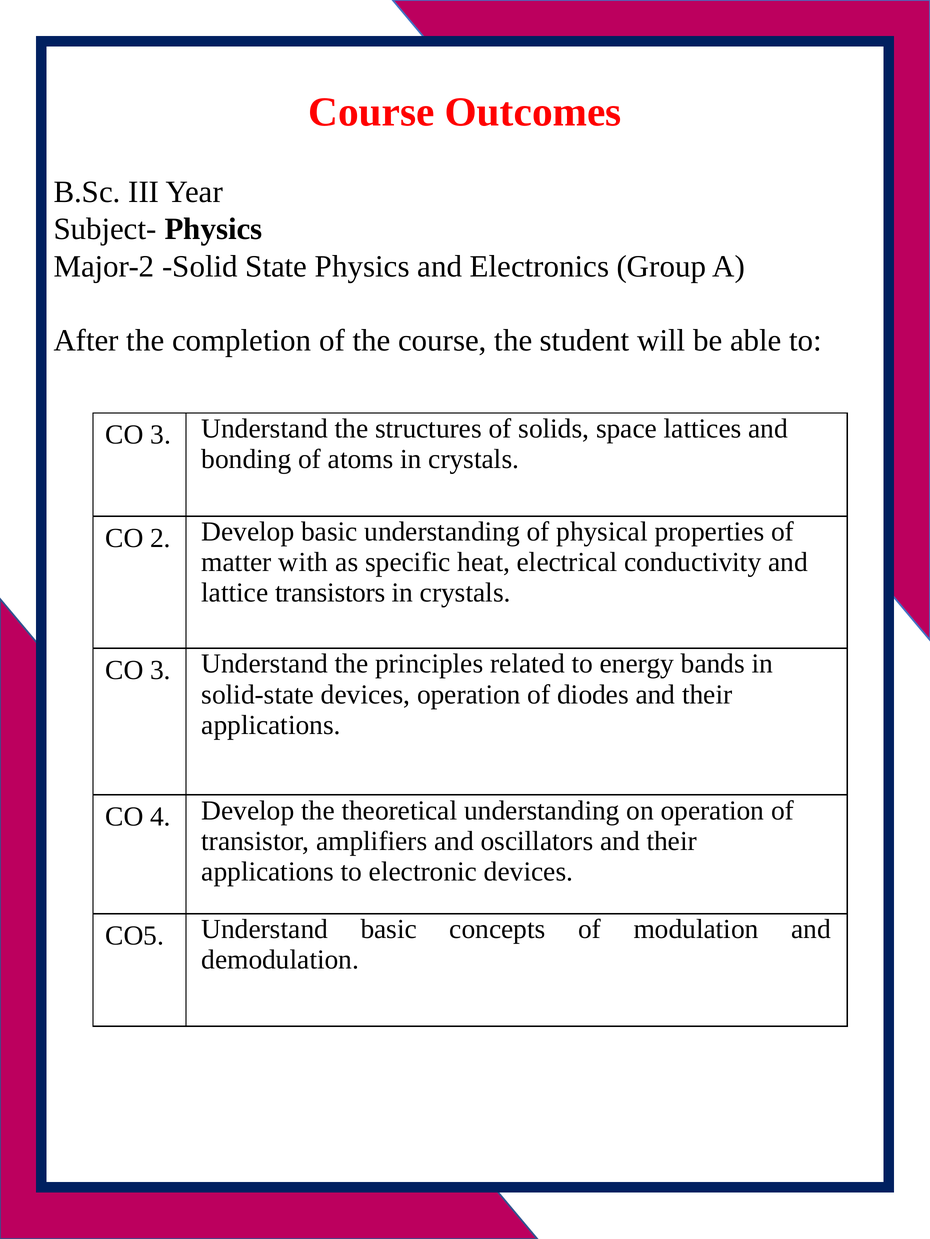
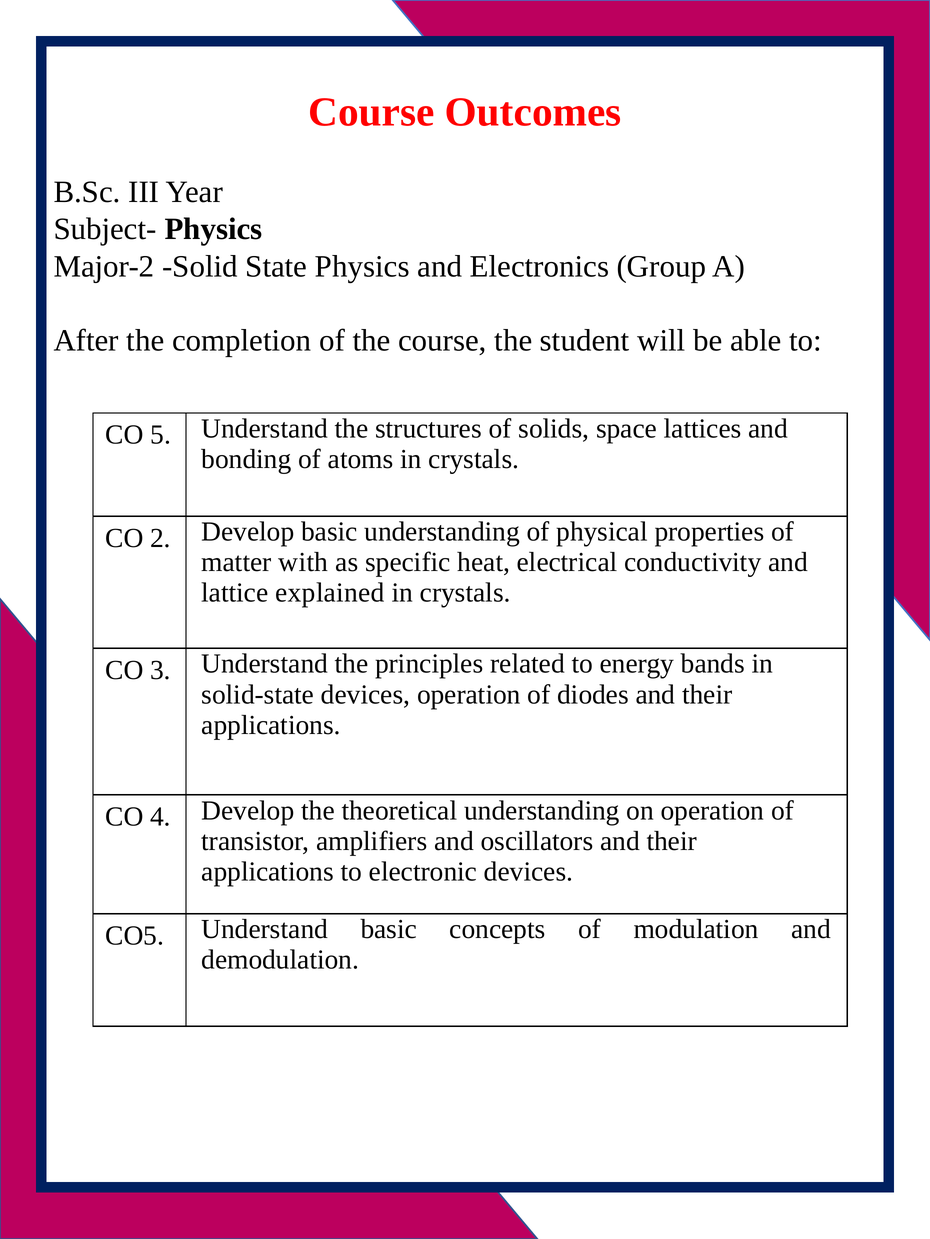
3 at (161, 435): 3 -> 5
transistors: transistors -> explained
